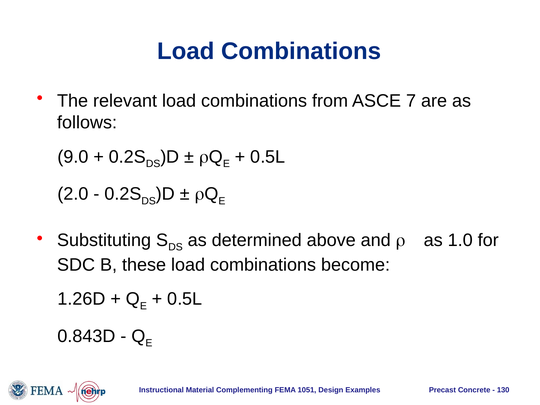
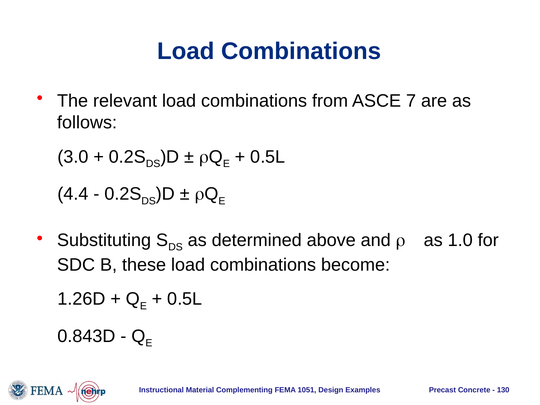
9.0: 9.0 -> 3.0
2.0: 2.0 -> 4.4
